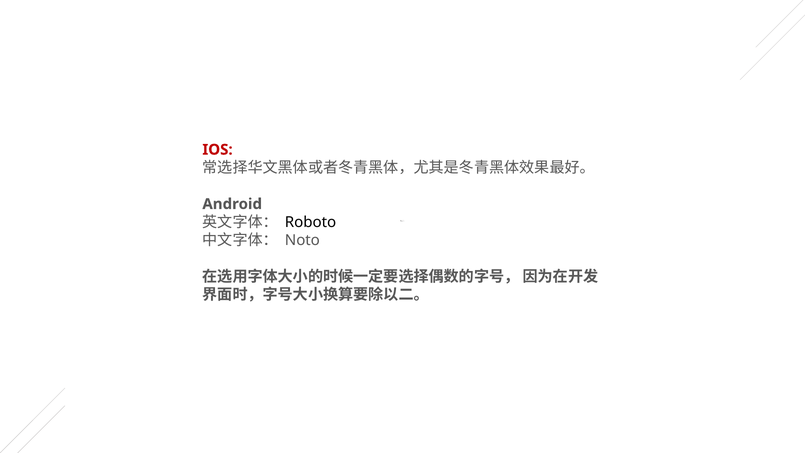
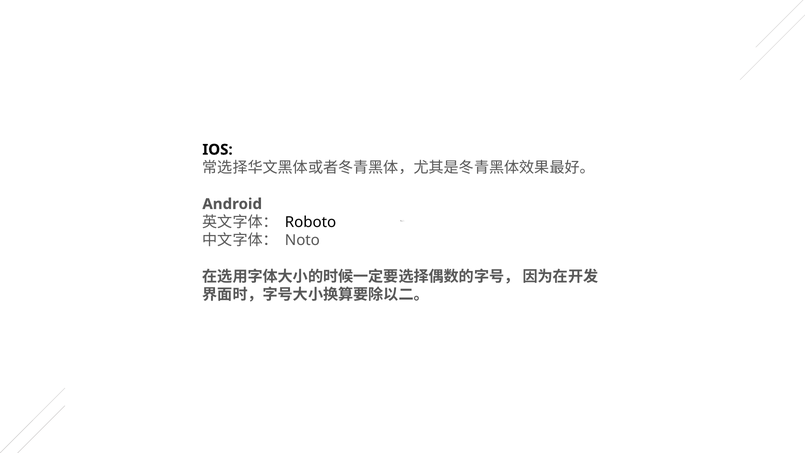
IOS at (218, 150) colour: red -> black
